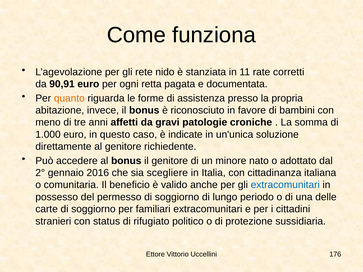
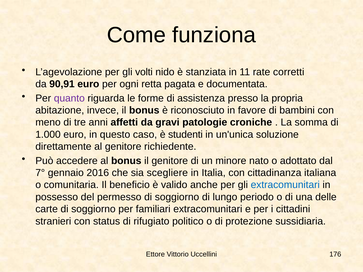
rete: rete -> volti
quanto colour: orange -> purple
indicate: indicate -> studenti
2°: 2° -> 7°
